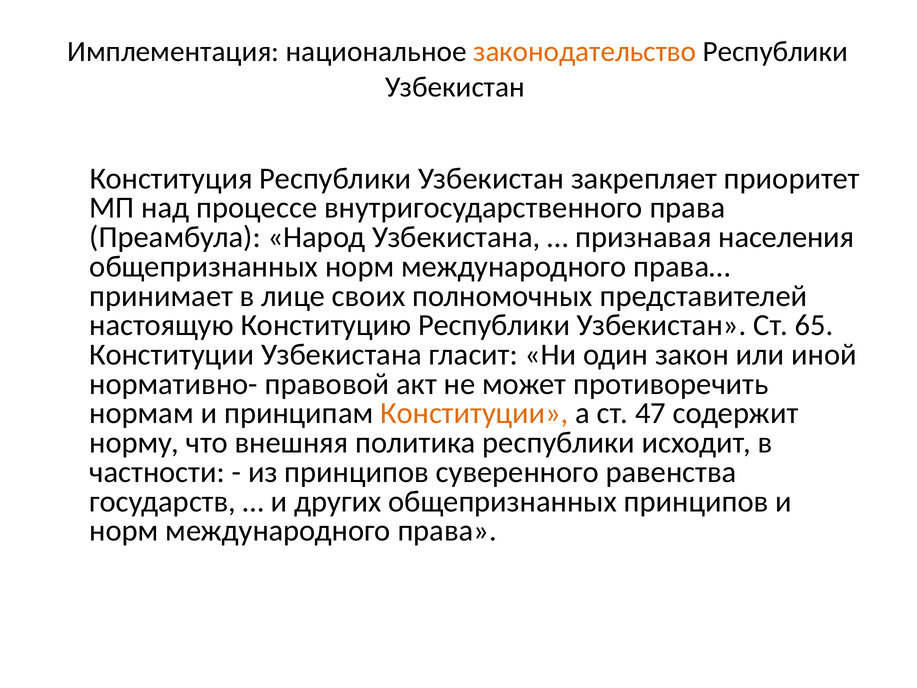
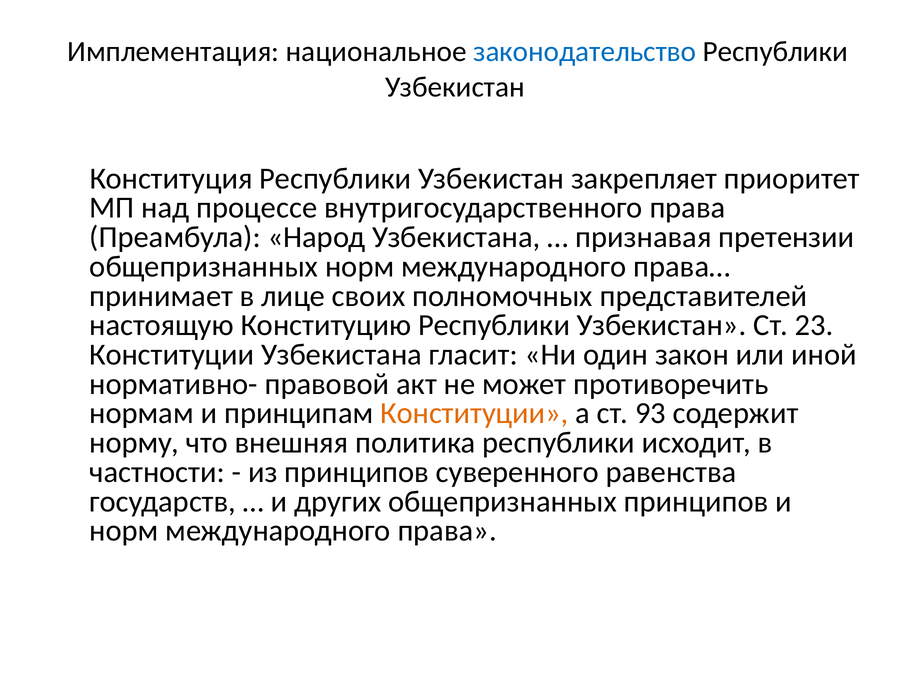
законодательство colour: orange -> blue
населения: населения -> претензии
65: 65 -> 23
47: 47 -> 93
